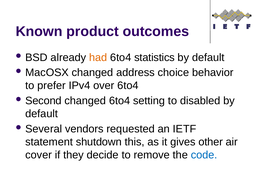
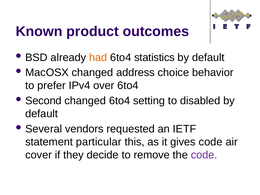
shutdown: shutdown -> particular
gives other: other -> code
code at (204, 155) colour: blue -> purple
